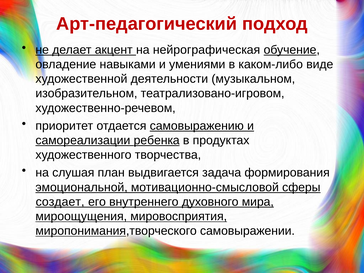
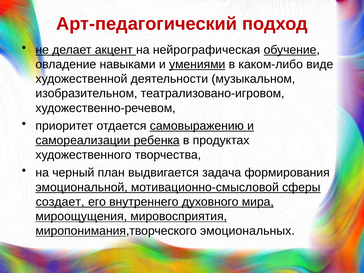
умениями underline: none -> present
слушая: слушая -> черный
самовыражении: самовыражении -> эмоциональных
